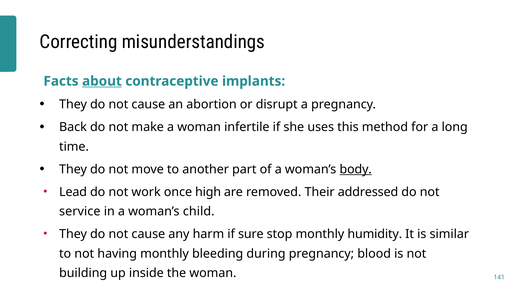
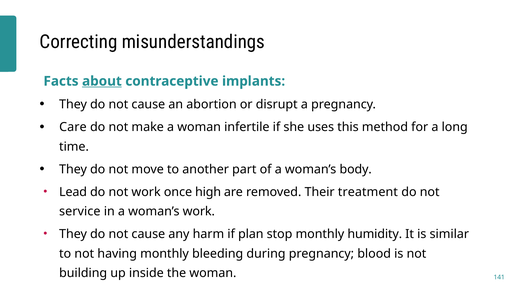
Back: Back -> Care
body underline: present -> none
addressed: addressed -> treatment
woman’s child: child -> work
sure: sure -> plan
